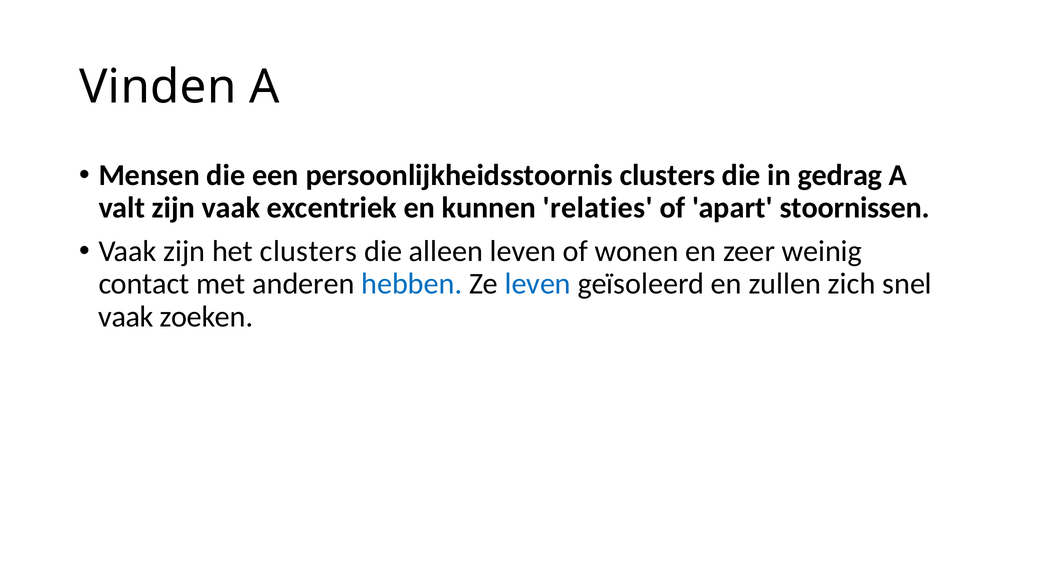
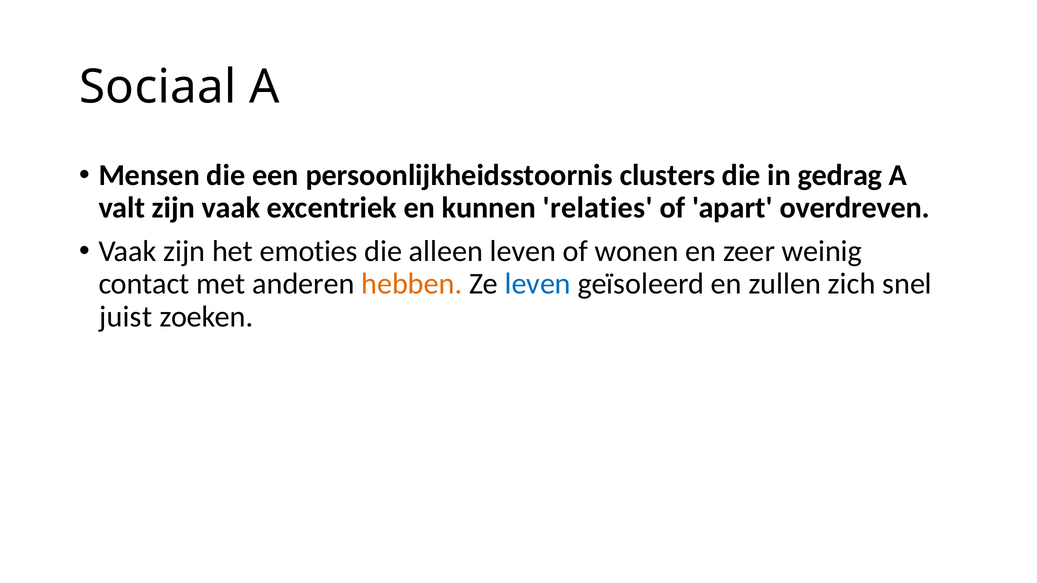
Vinden: Vinden -> Sociaal
stoornissen: stoornissen -> overdreven
het clusters: clusters -> emoties
hebben colour: blue -> orange
vaak at (126, 317): vaak -> juist
